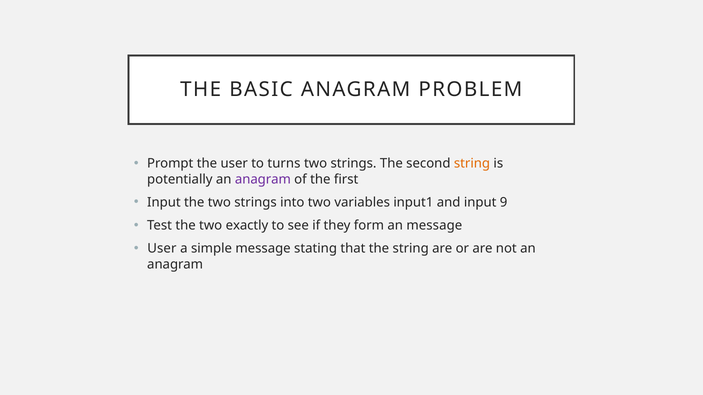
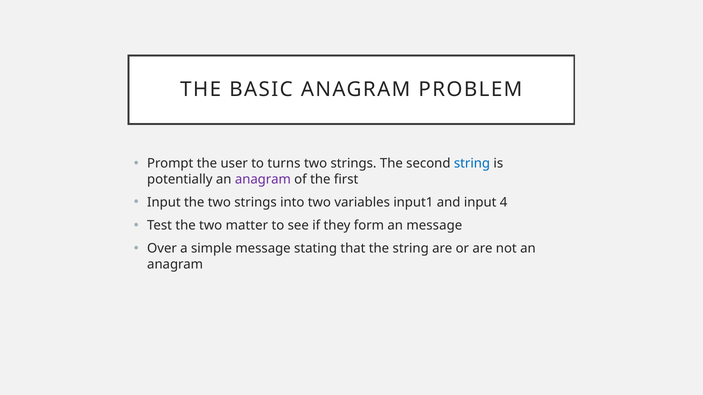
string at (472, 164) colour: orange -> blue
9: 9 -> 4
exactly: exactly -> matter
User at (162, 249): User -> Over
